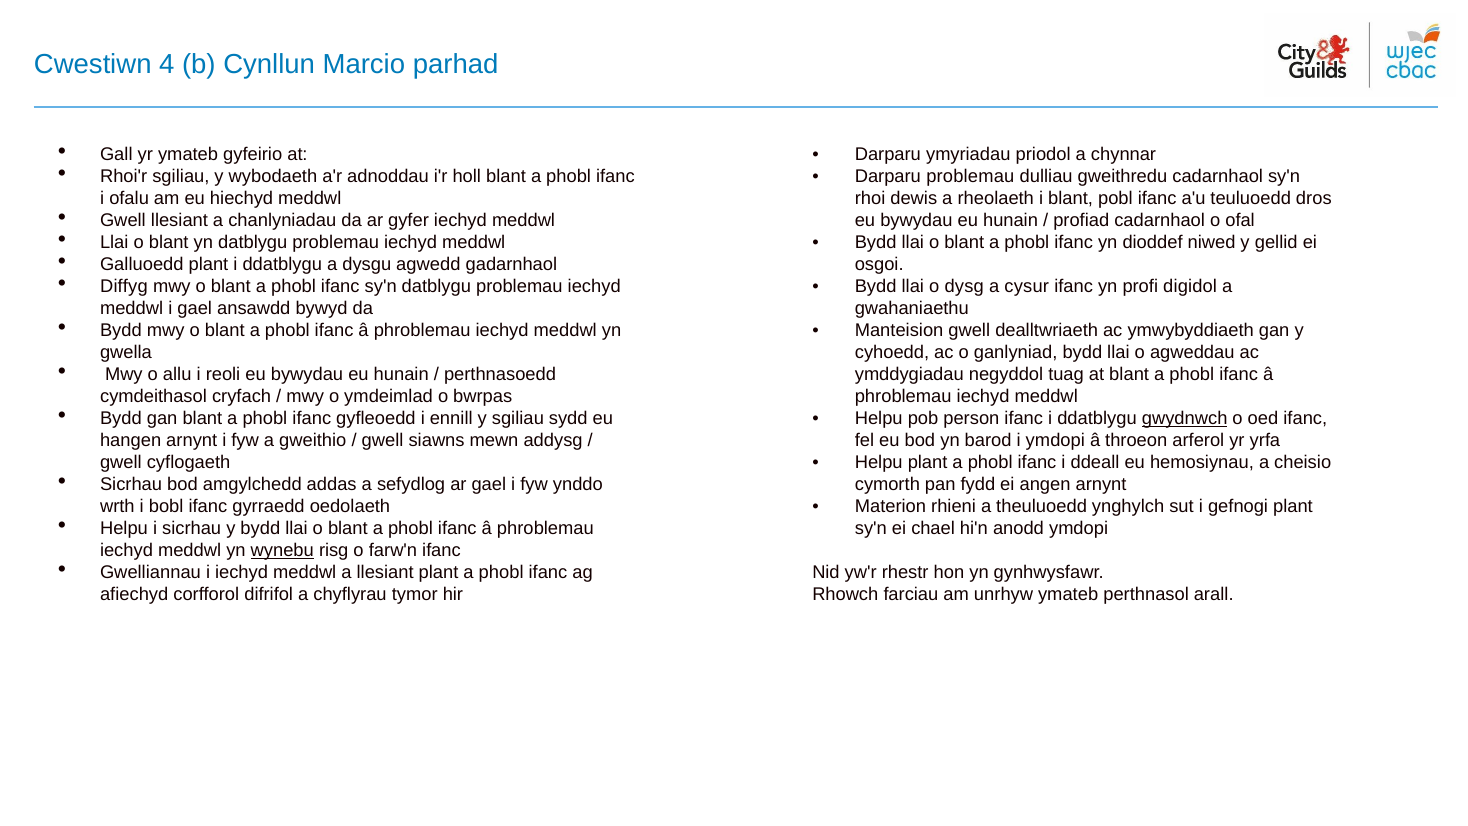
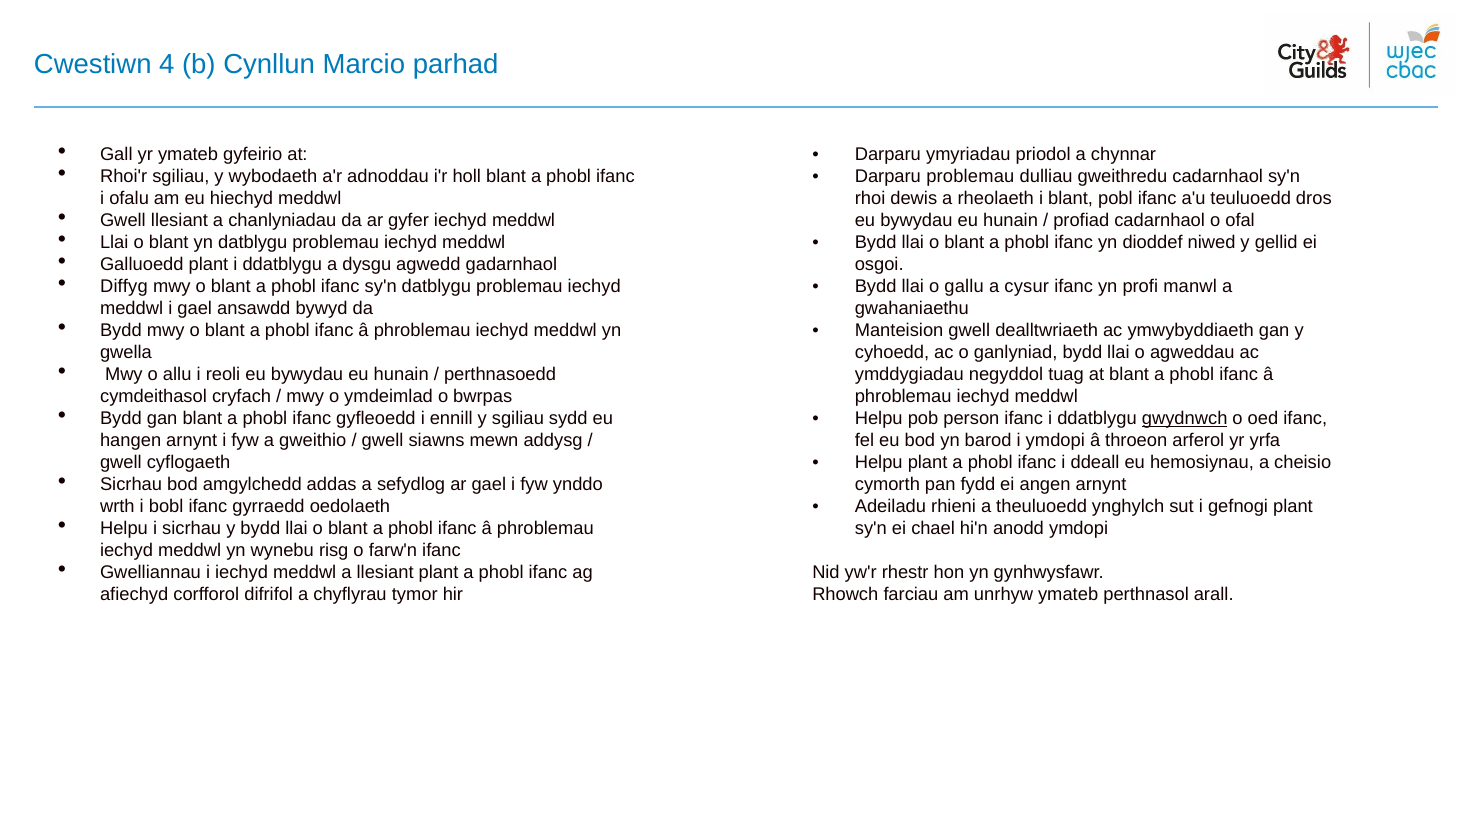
dysg: dysg -> gallu
digidol: digidol -> manwl
Materion: Materion -> Adeiladu
wynebu underline: present -> none
